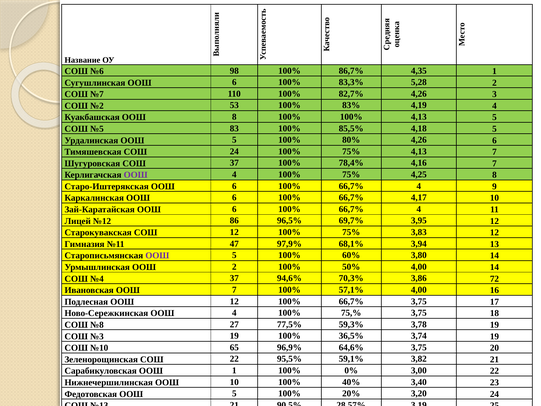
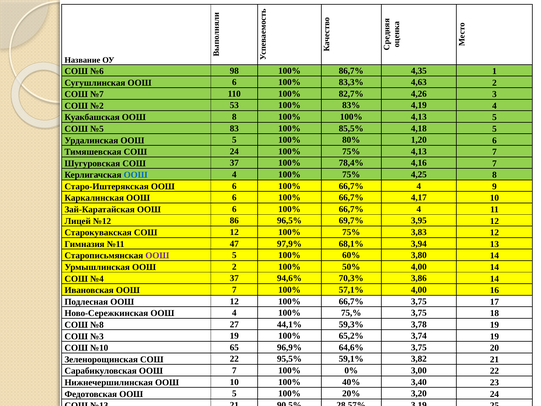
5,28: 5,28 -> 4,63
80% 4,26: 4,26 -> 1,20
ООШ at (136, 175) colour: purple -> blue
3,86 72: 72 -> 14
77,5%: 77,5% -> 44,1%
36,5%: 36,5% -> 65,2%
Сарабикуловская ООШ 1: 1 -> 7
